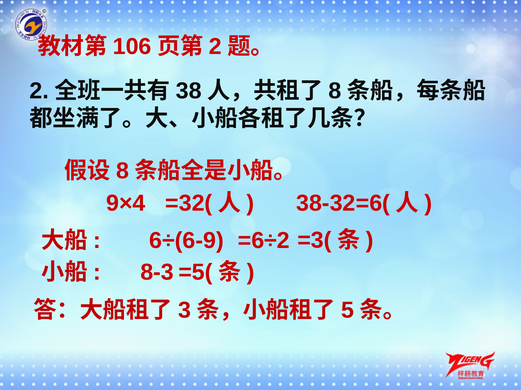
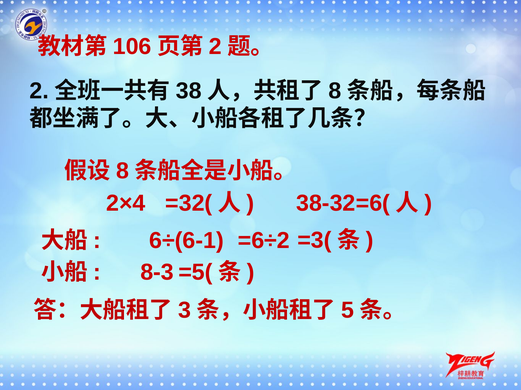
9×4: 9×4 -> 2×4
6÷(6-9: 6÷(6-9 -> 6÷(6-1
